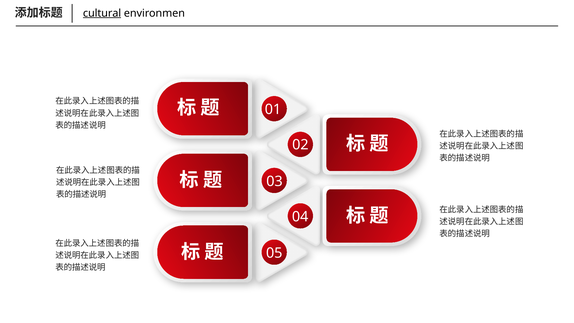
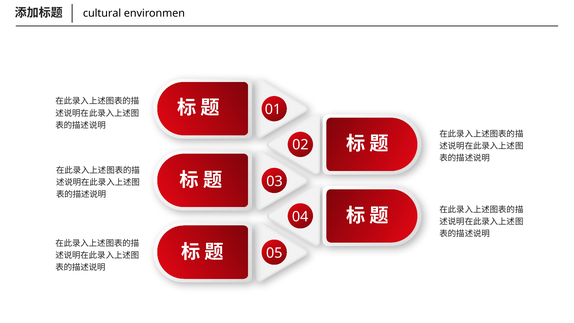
cultural underline: present -> none
